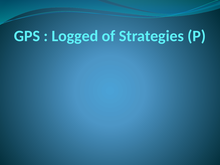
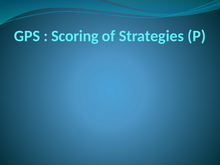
Logged: Logged -> Scoring
